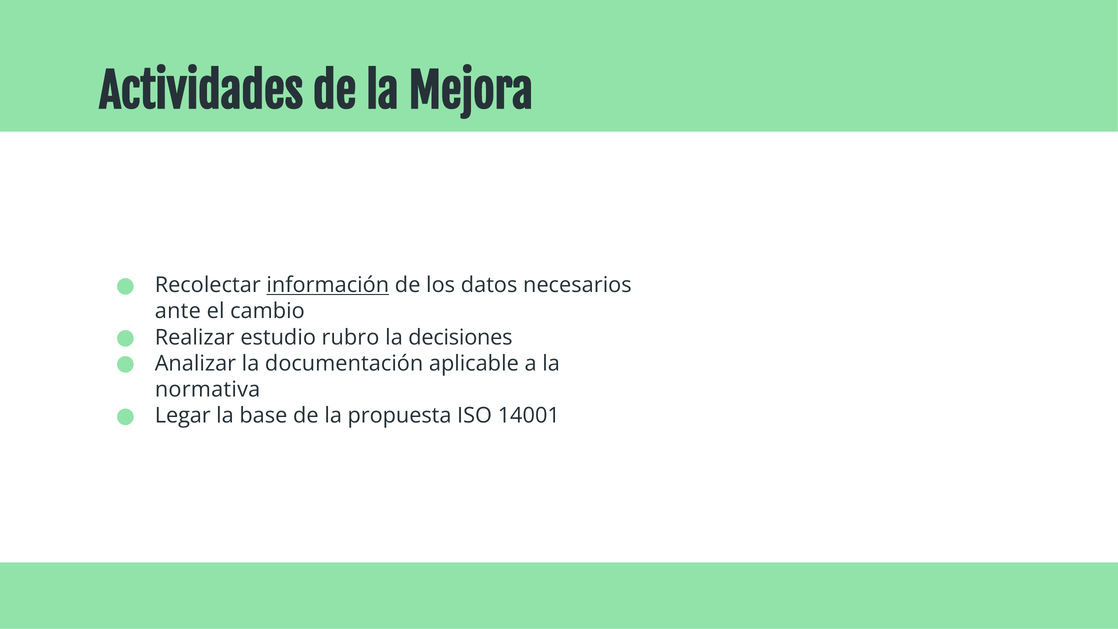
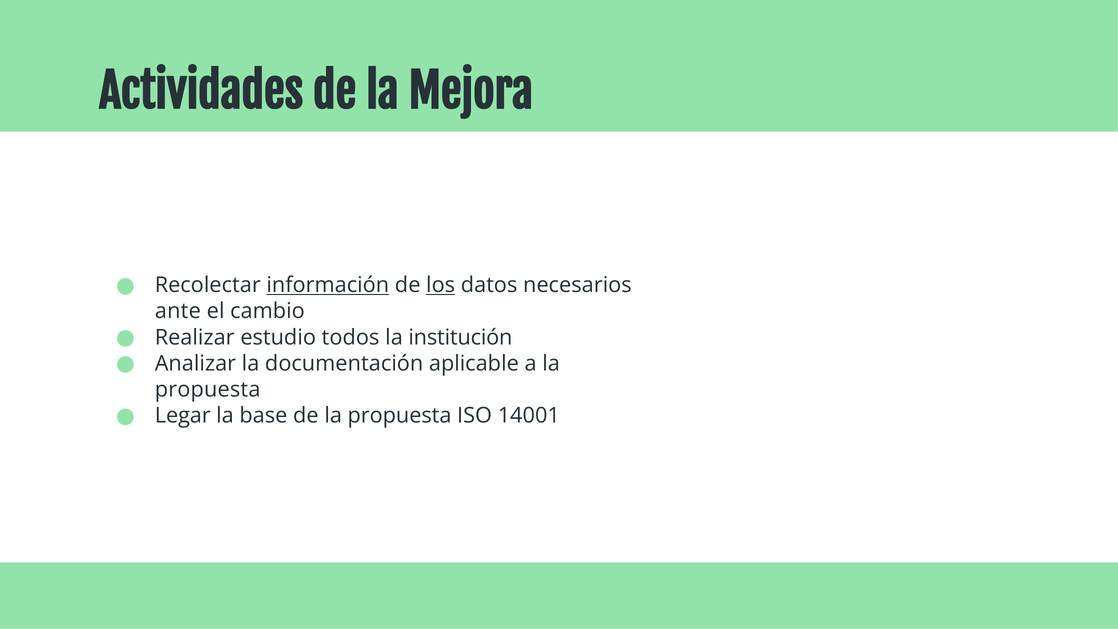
los underline: none -> present
rubro: rubro -> todos
decisiones: decisiones -> institución
normativa at (208, 389): normativa -> propuesta
